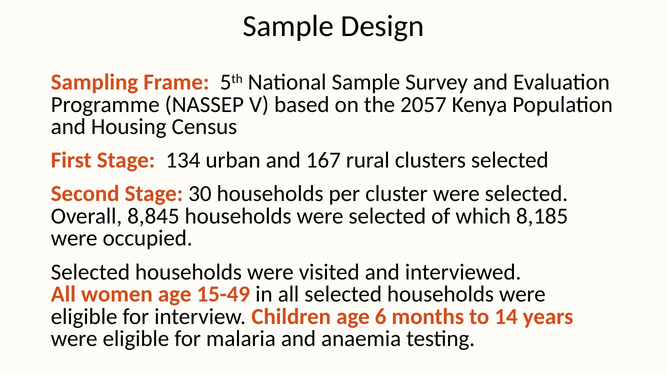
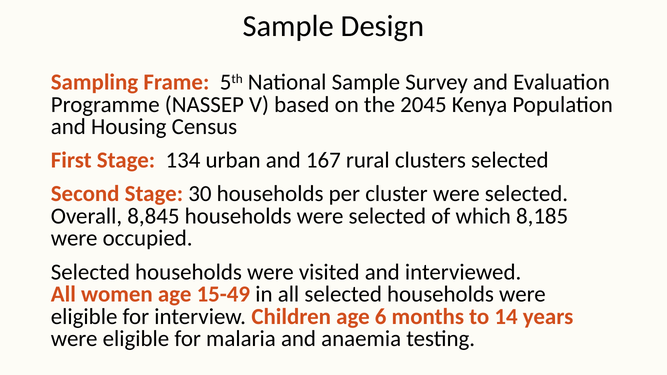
2057: 2057 -> 2045
